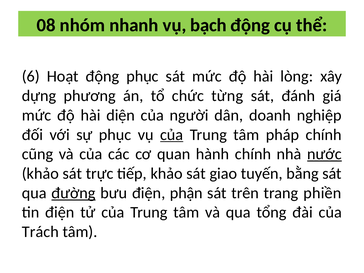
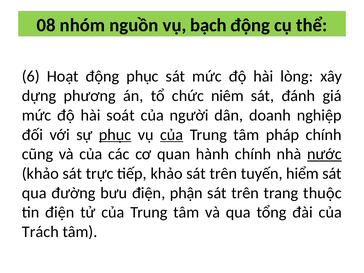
nhanh: nhanh -> nguồn
từng: từng -> niêm
diện: diện -> soát
phục at (115, 135) underline: none -> present
khảo sát giao: giao -> trên
bằng: bằng -> hiểm
đường underline: present -> none
phiền: phiền -> thuộc
